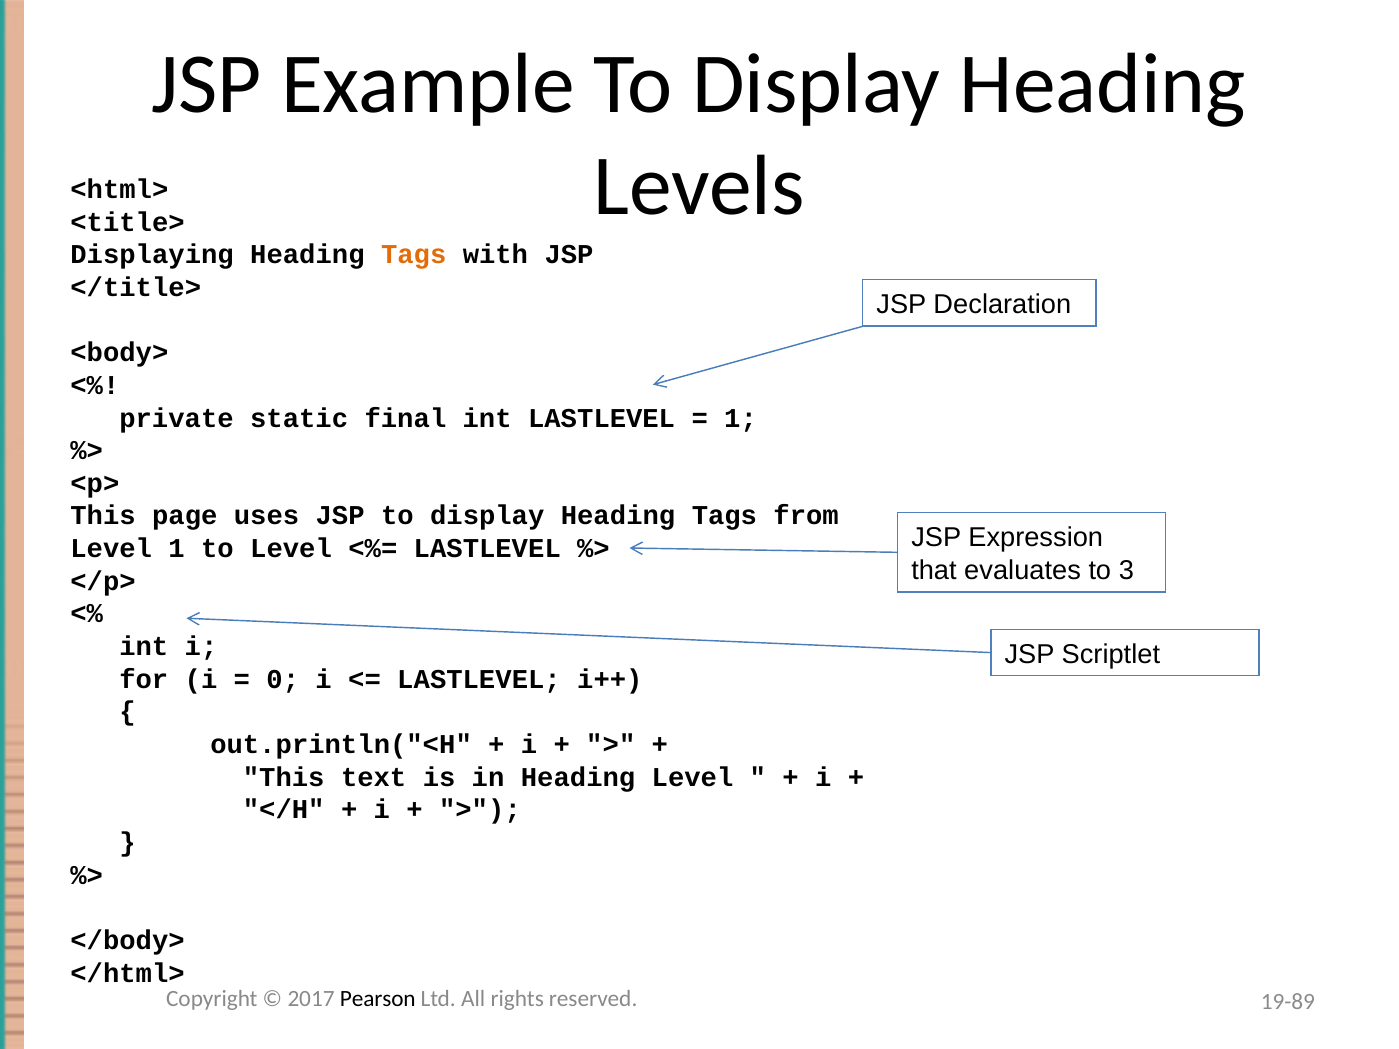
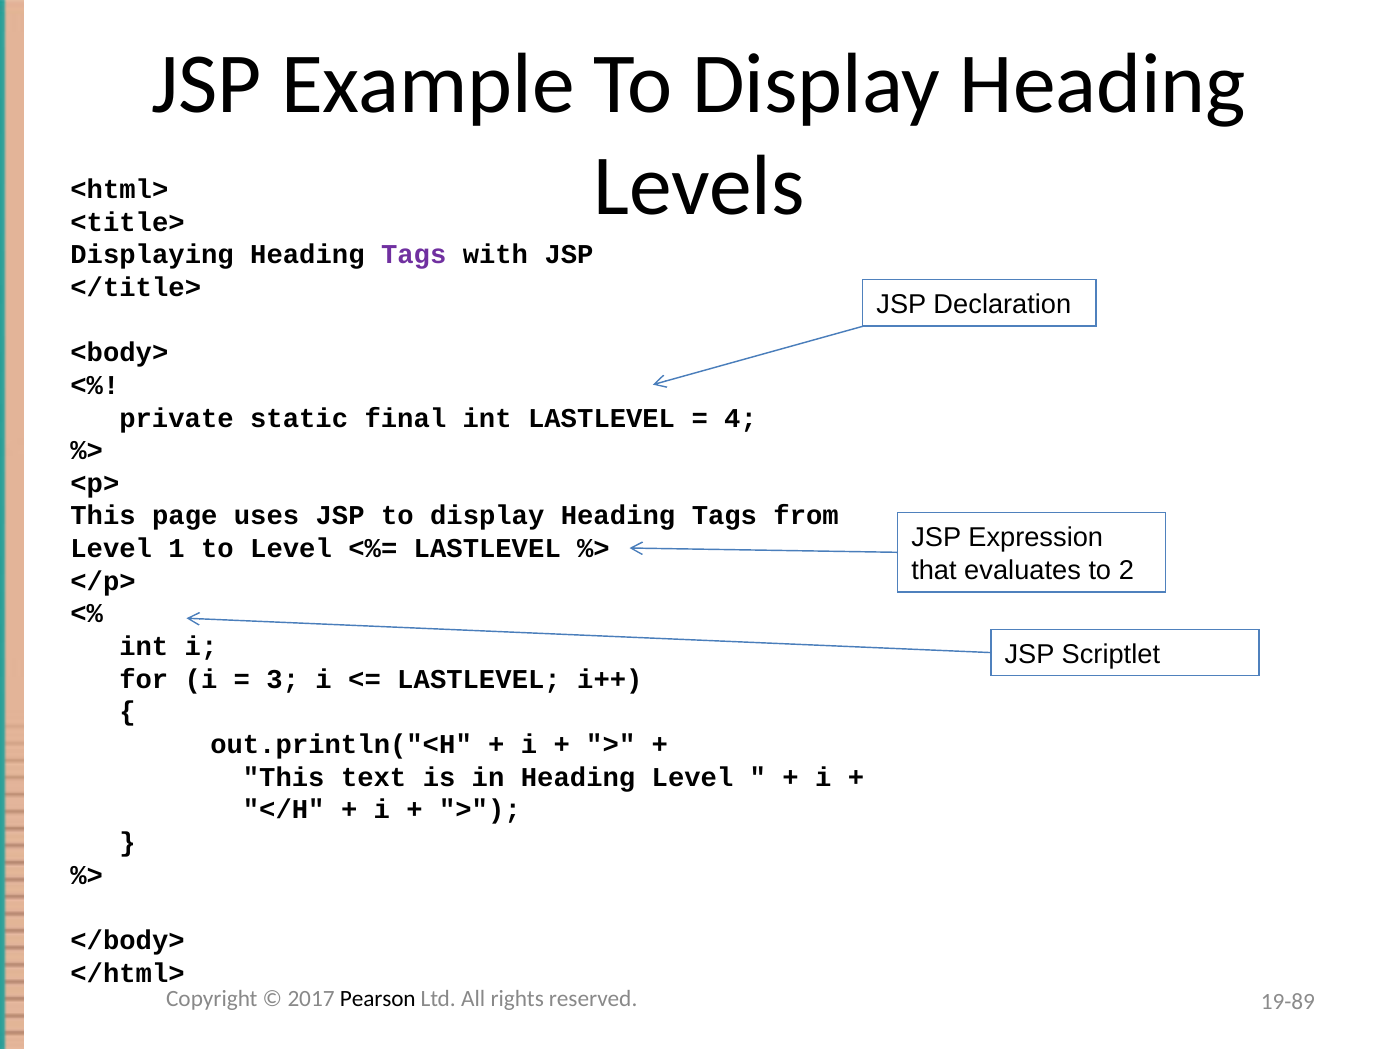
Tags at (414, 255) colour: orange -> purple
1 at (741, 418): 1 -> 4
3: 3 -> 2
0: 0 -> 3
